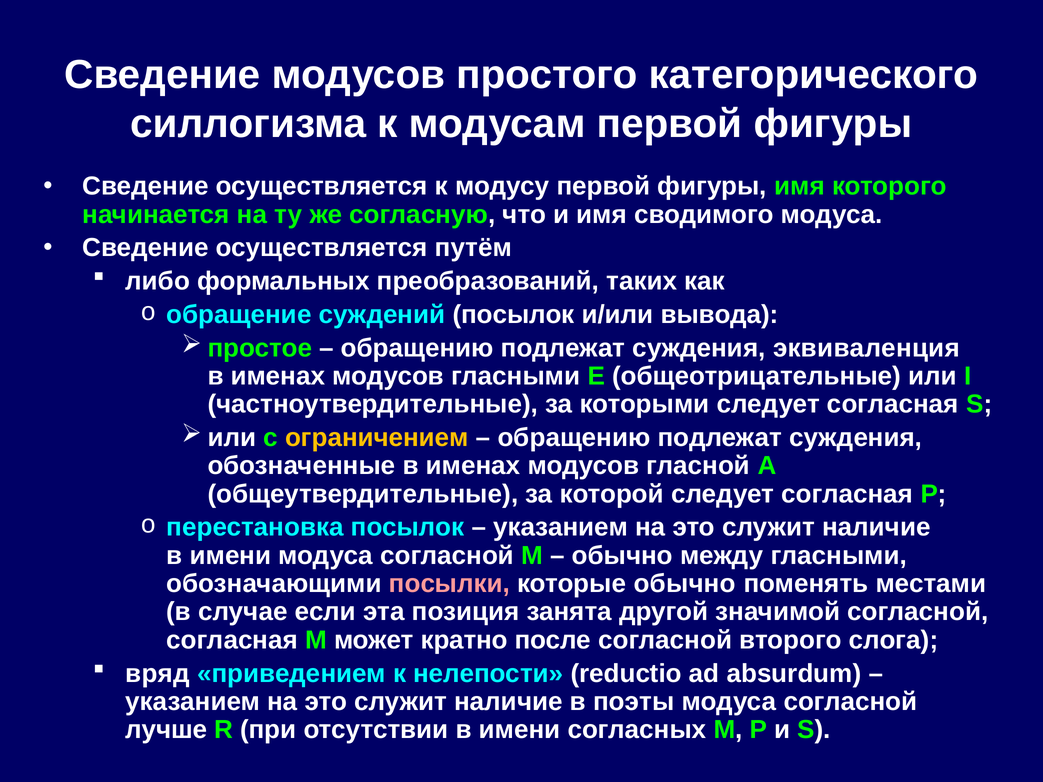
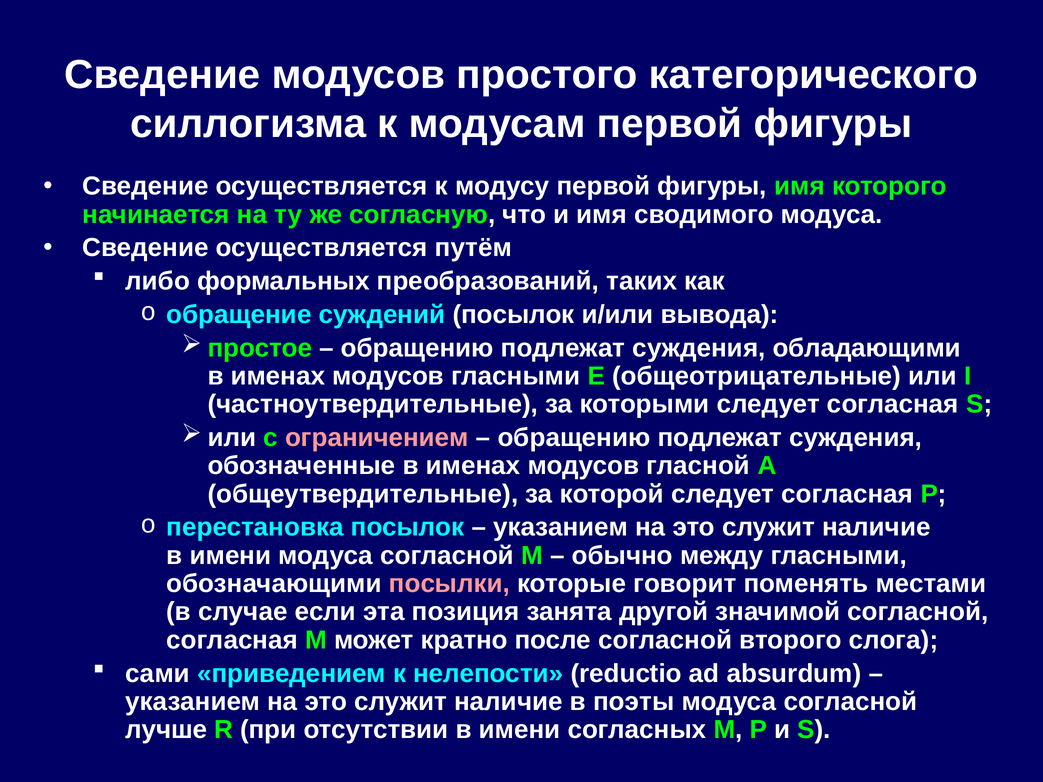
эквиваленция: эквиваленция -> обладающими
ограничением colour: yellow -> pink
которые обычно: обычно -> говорит
вряд: вряд -> сами
